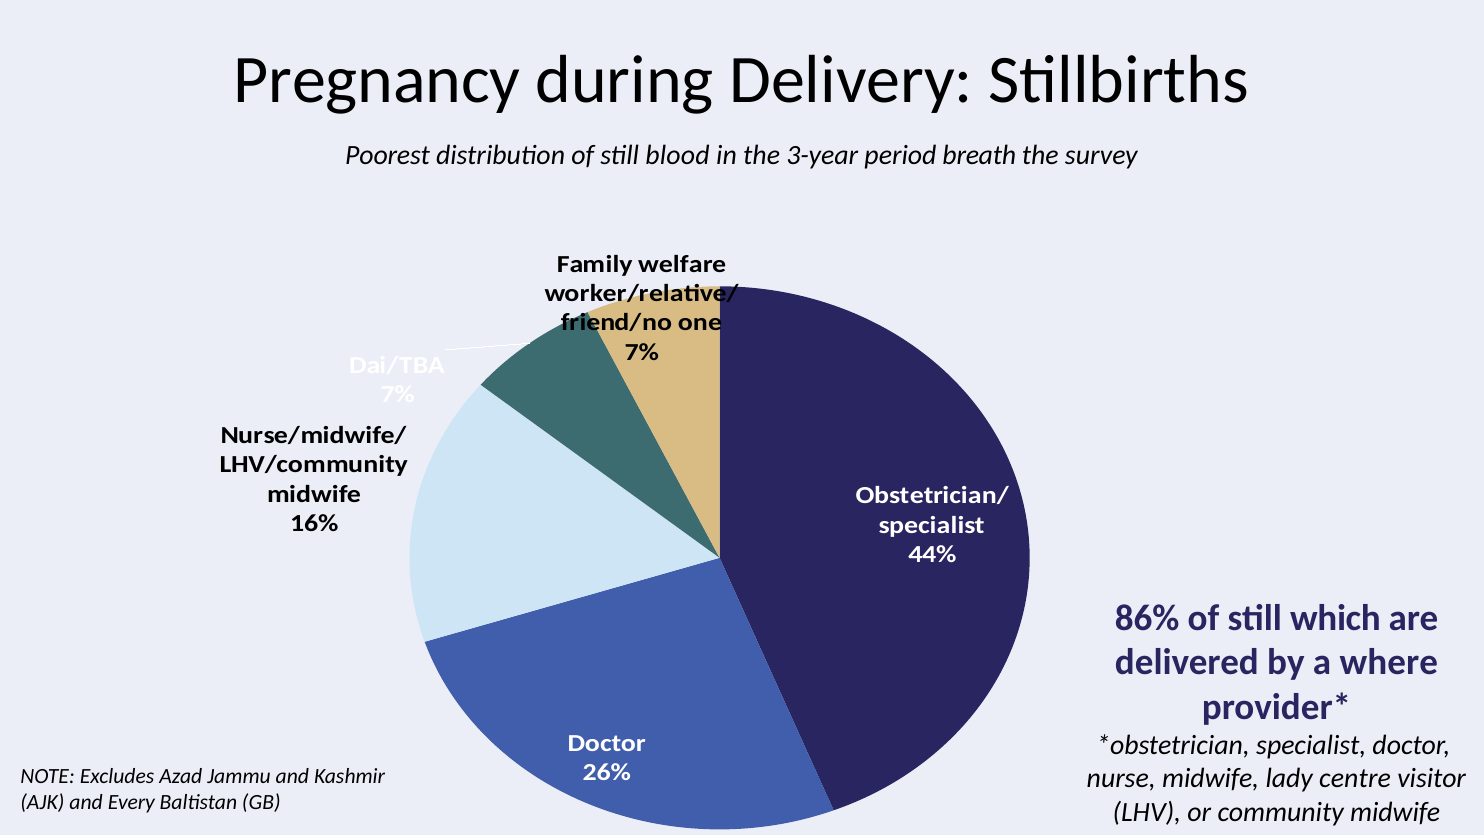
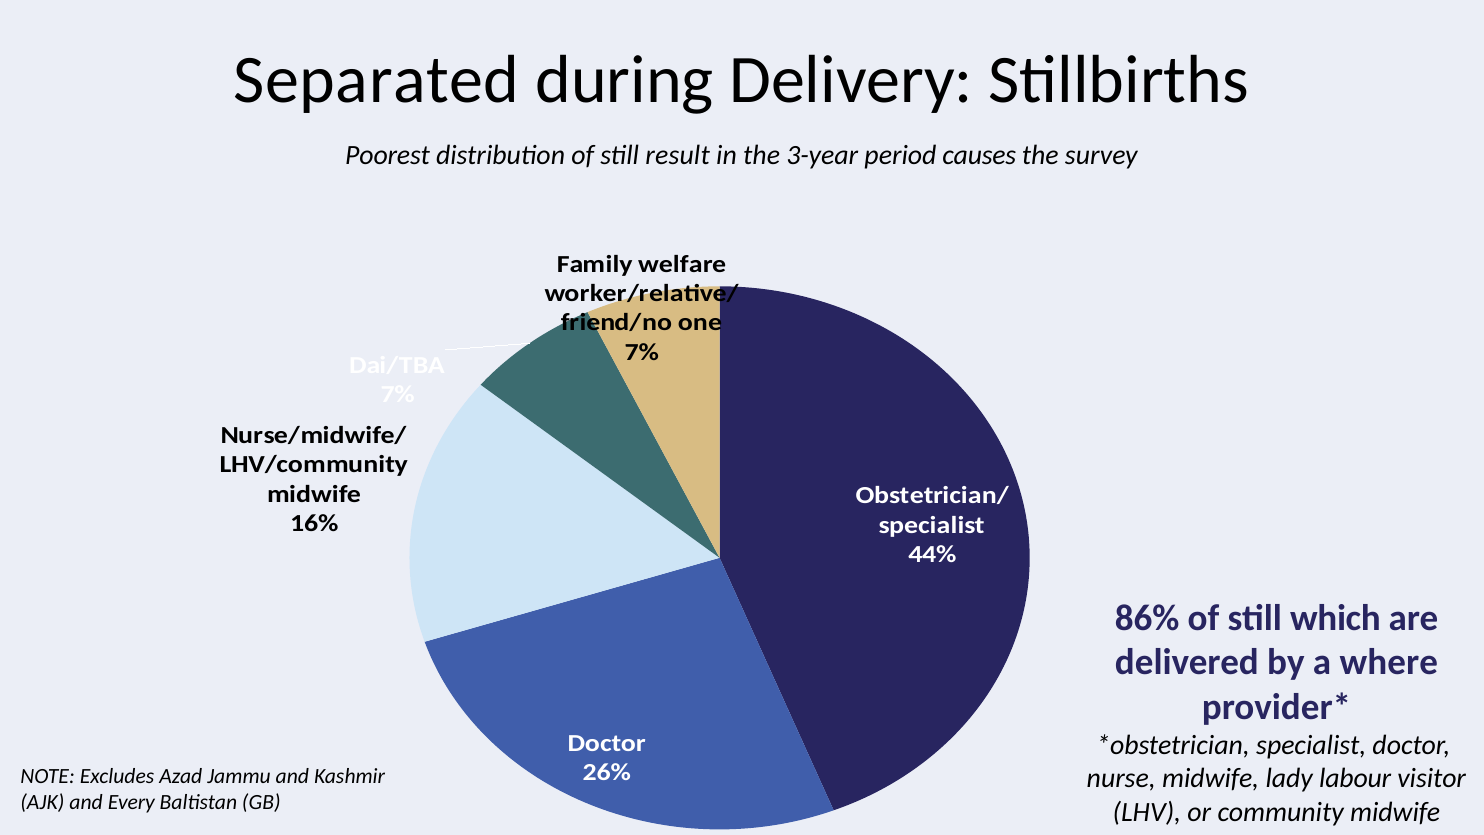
Pregnancy: Pregnancy -> Separated
blood: blood -> result
breath: breath -> causes
centre: centre -> labour
